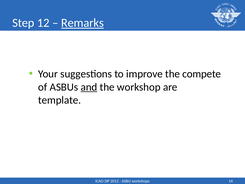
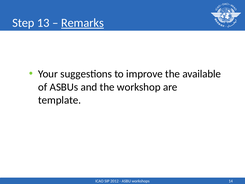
12: 12 -> 13
compete: compete -> available
and underline: present -> none
